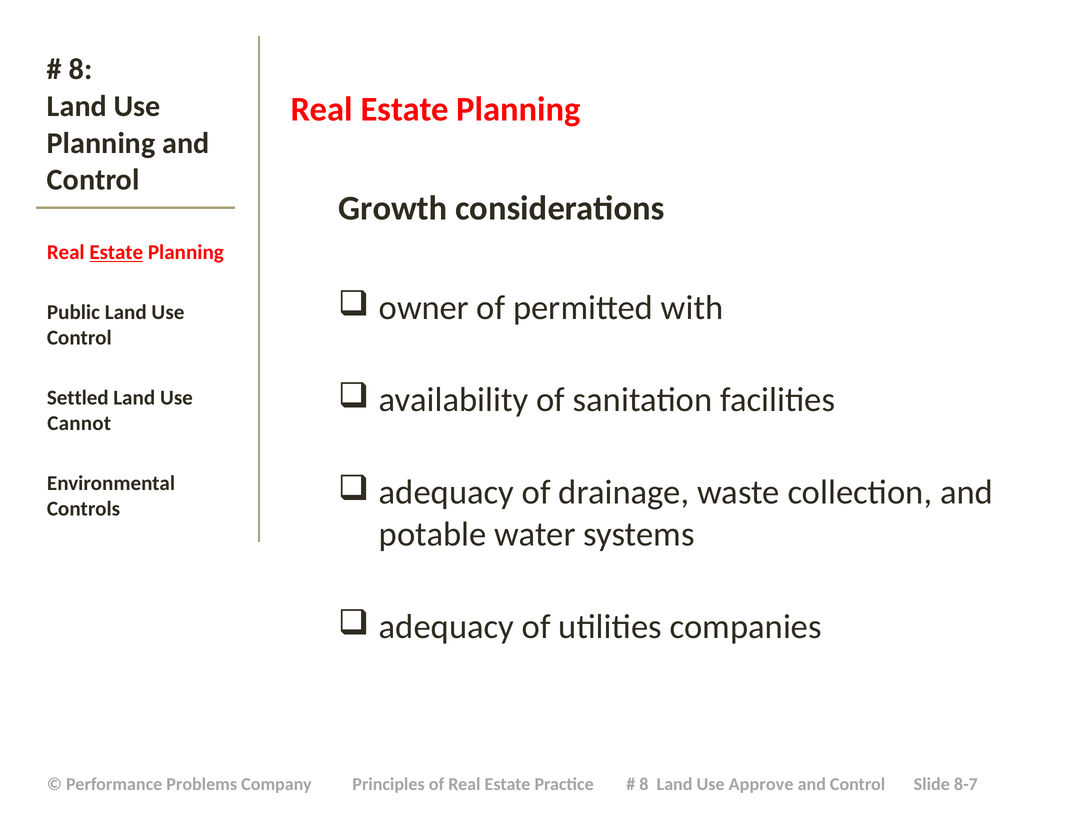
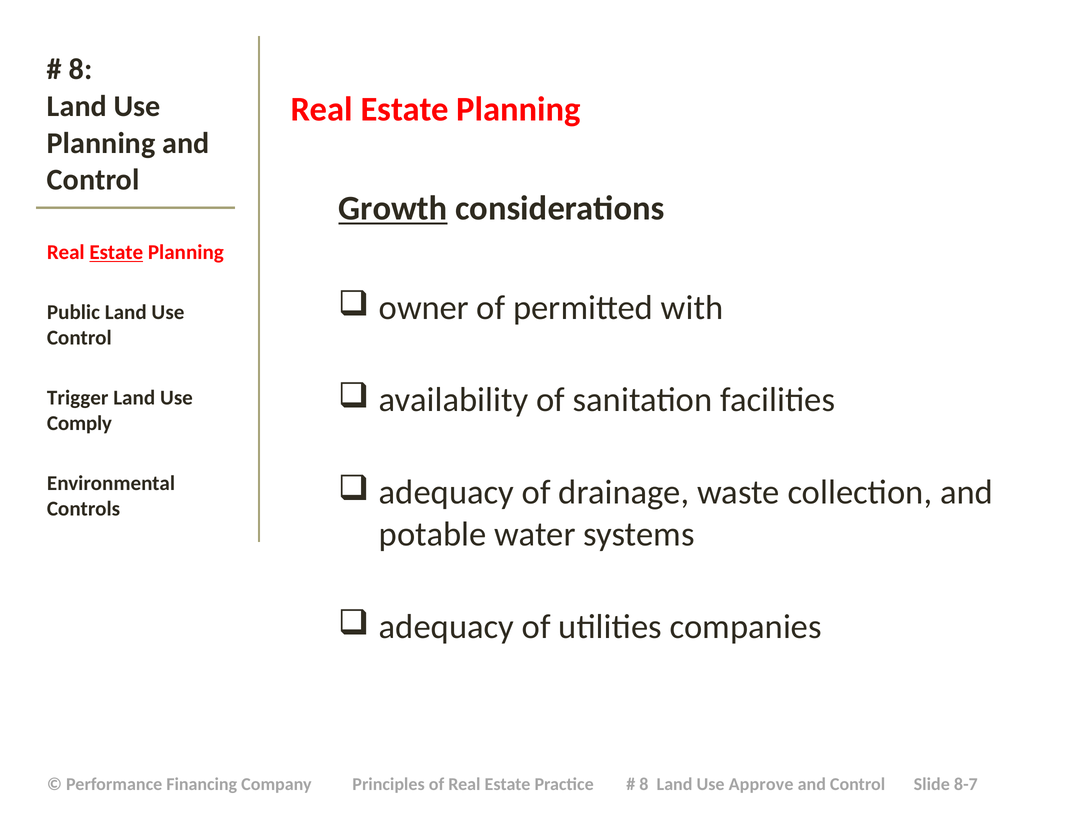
Growth underline: none -> present
Settled: Settled -> Trigger
Cannot: Cannot -> Comply
Problems: Problems -> Financing
